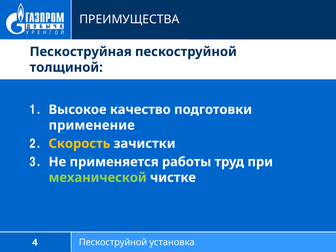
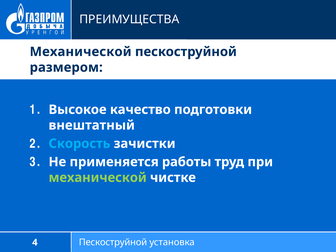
Пескоструйная at (81, 52): Пескоструйная -> Механической
толщиной: толщиной -> размером
применение: применение -> внештатный
Скорость colour: yellow -> light blue
